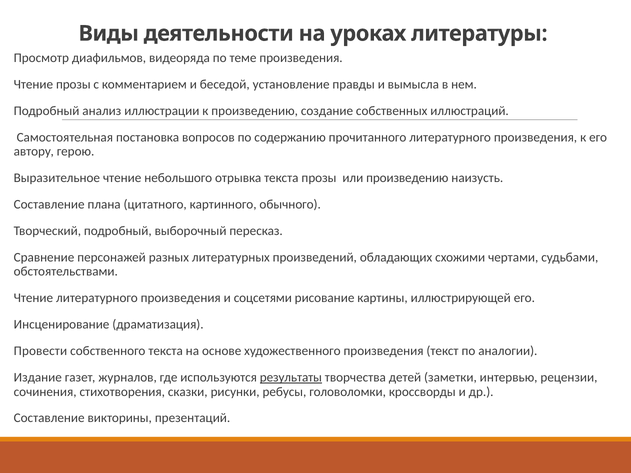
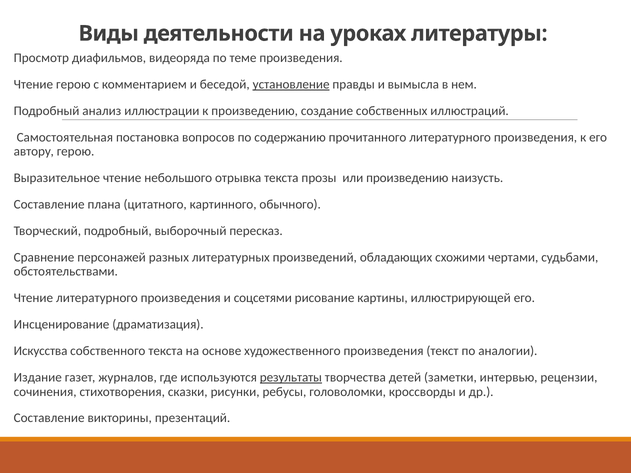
Чтение прозы: прозы -> герою
установление underline: none -> present
Провести: Провести -> Искусства
